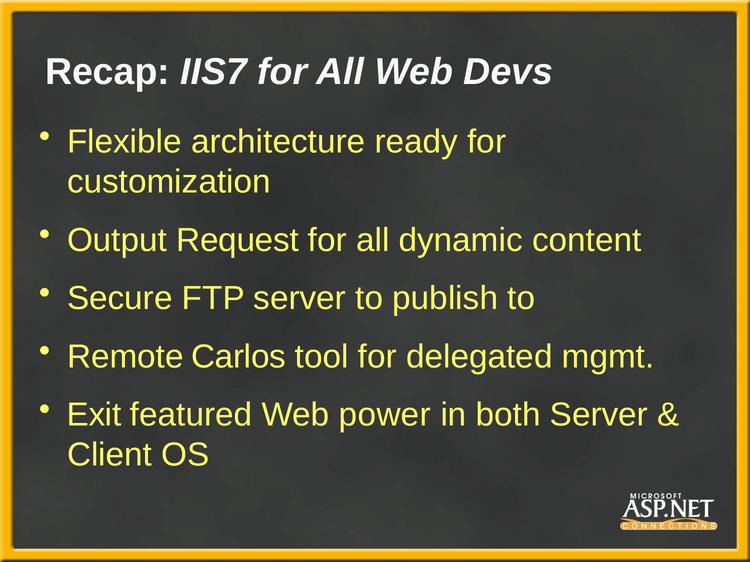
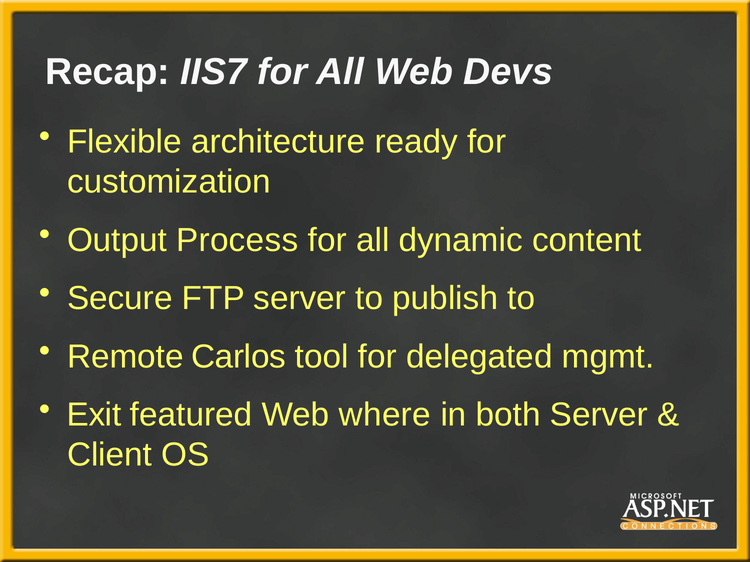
Request: Request -> Process
power: power -> where
